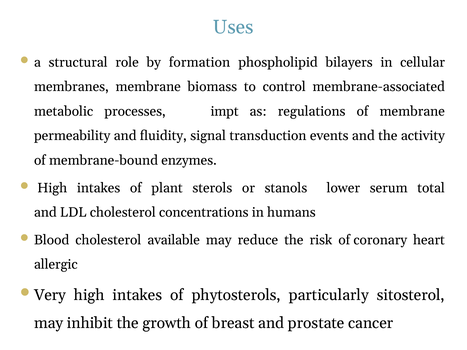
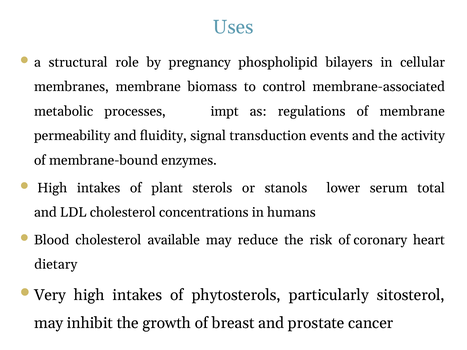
formation: formation -> pregnancy
allergic: allergic -> dietary
